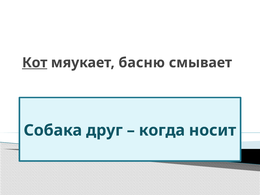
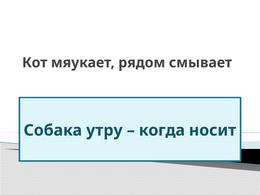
Кот underline: present -> none
басню: басню -> рядом
друг: друг -> утру
